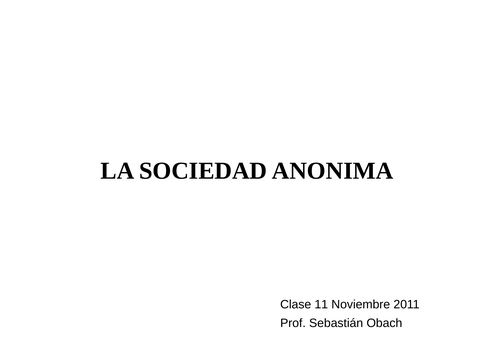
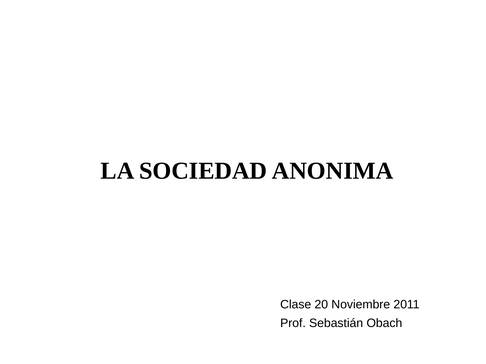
11: 11 -> 20
